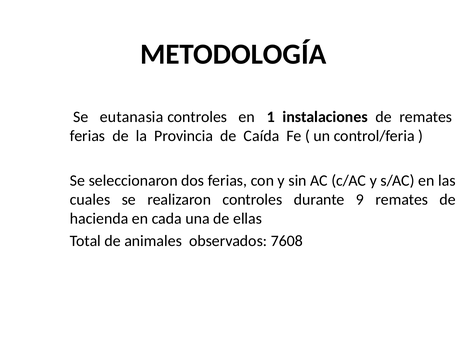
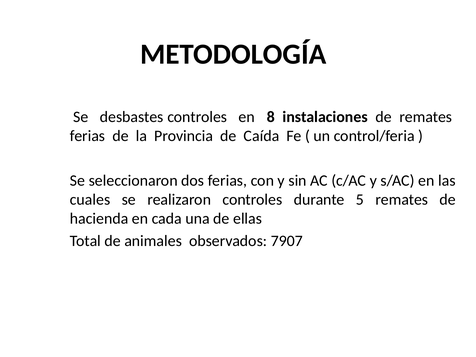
eutanasia: eutanasia -> desbastes
1: 1 -> 8
9: 9 -> 5
7608: 7608 -> 7907
